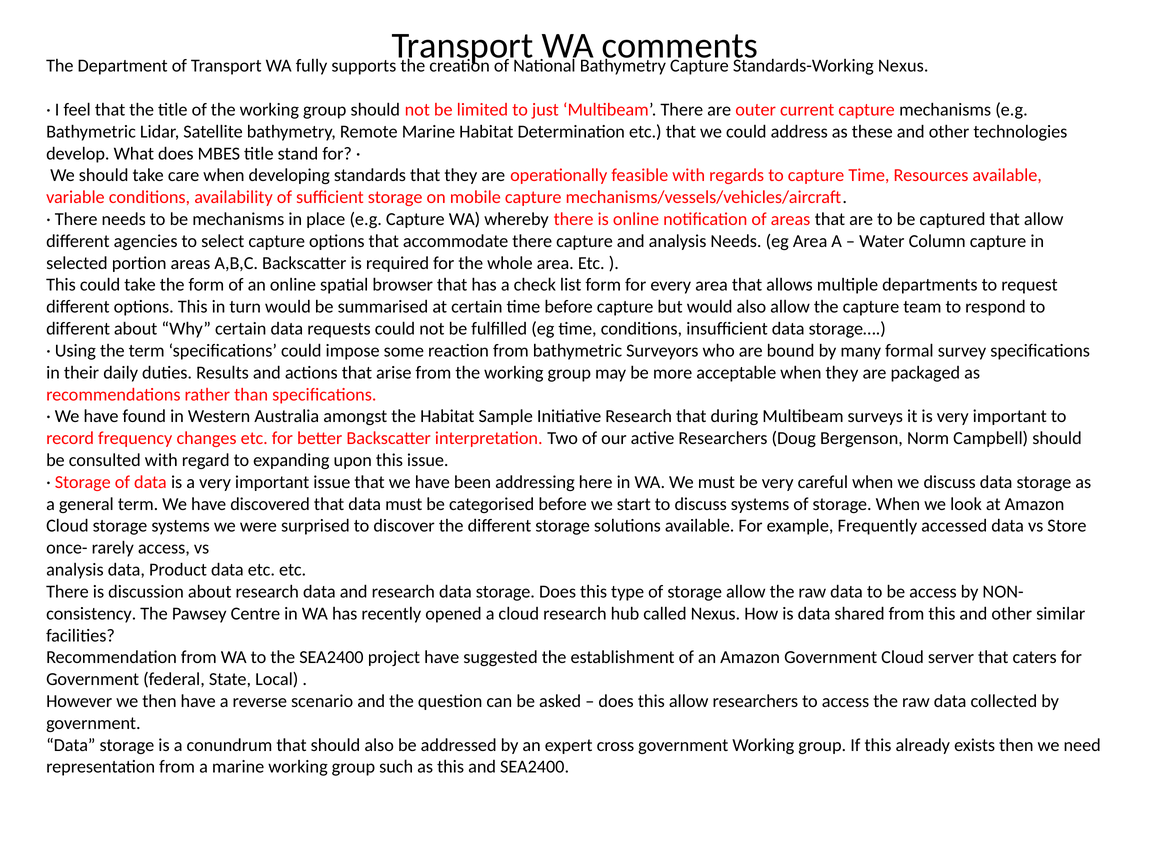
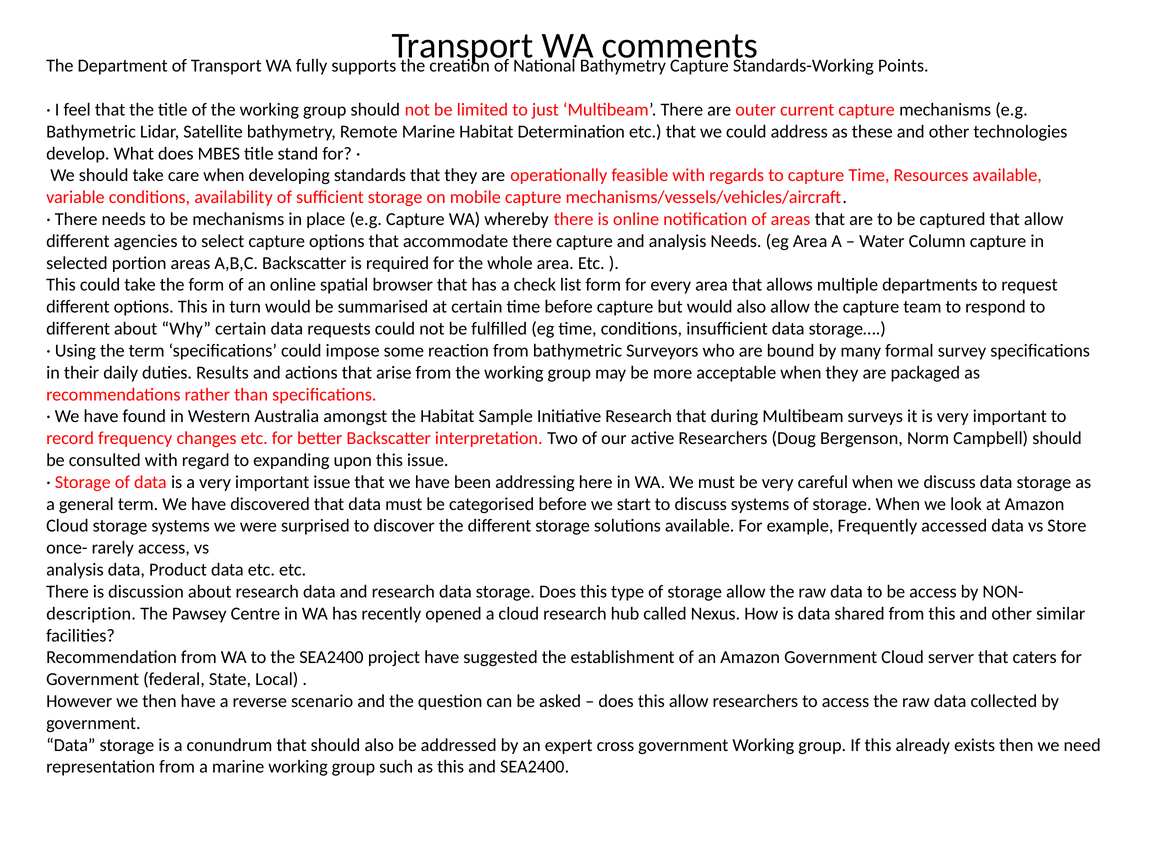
Standards-Working Nexus: Nexus -> Points
consistency: consistency -> description
